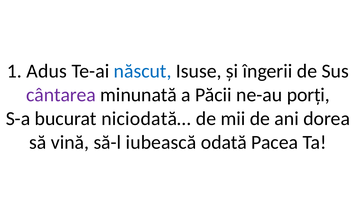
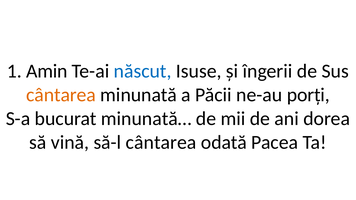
Adus: Adus -> Amin
cântarea at (61, 95) colour: purple -> orange
niciodată…: niciodată… -> minunată…
să-l iubească: iubească -> cântarea
